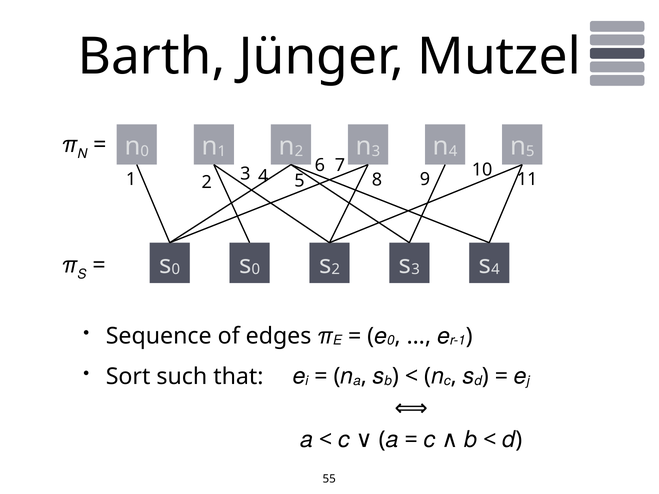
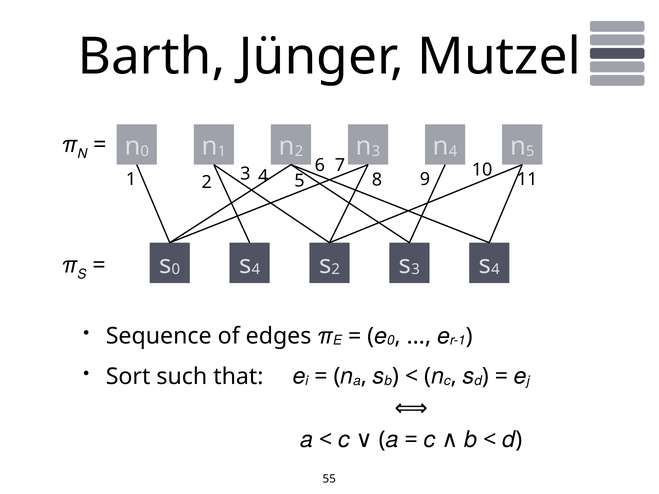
0 at (256, 270): 0 -> 4
